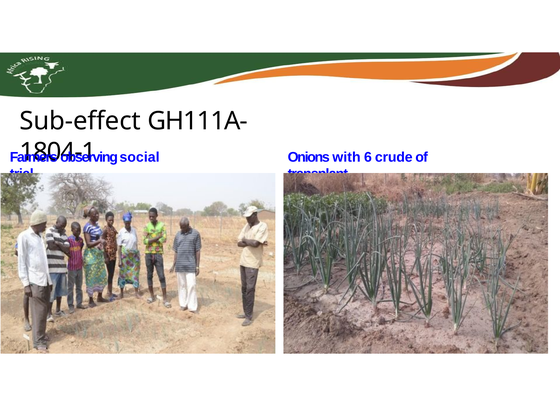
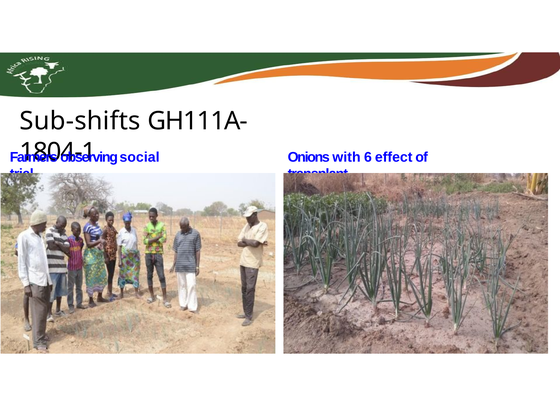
Sub-effect: Sub-effect -> Sub-shifts
crude: crude -> effect
